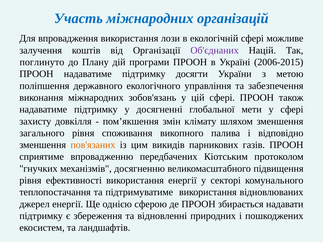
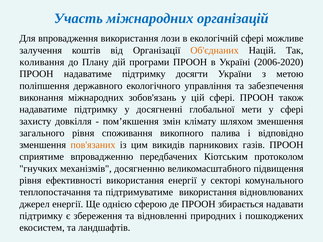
Об'єднаних colour: purple -> orange
поглинуто: поглинуто -> коливання
2006-2015: 2006-2015 -> 2006-2020
